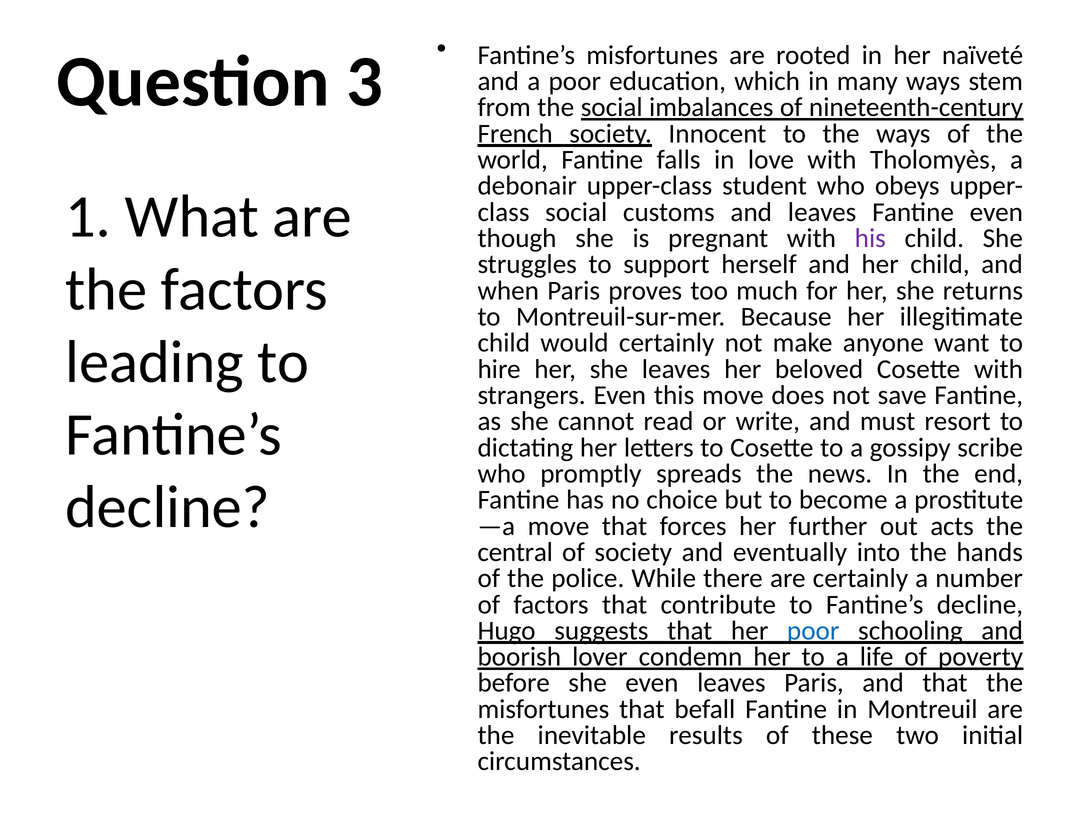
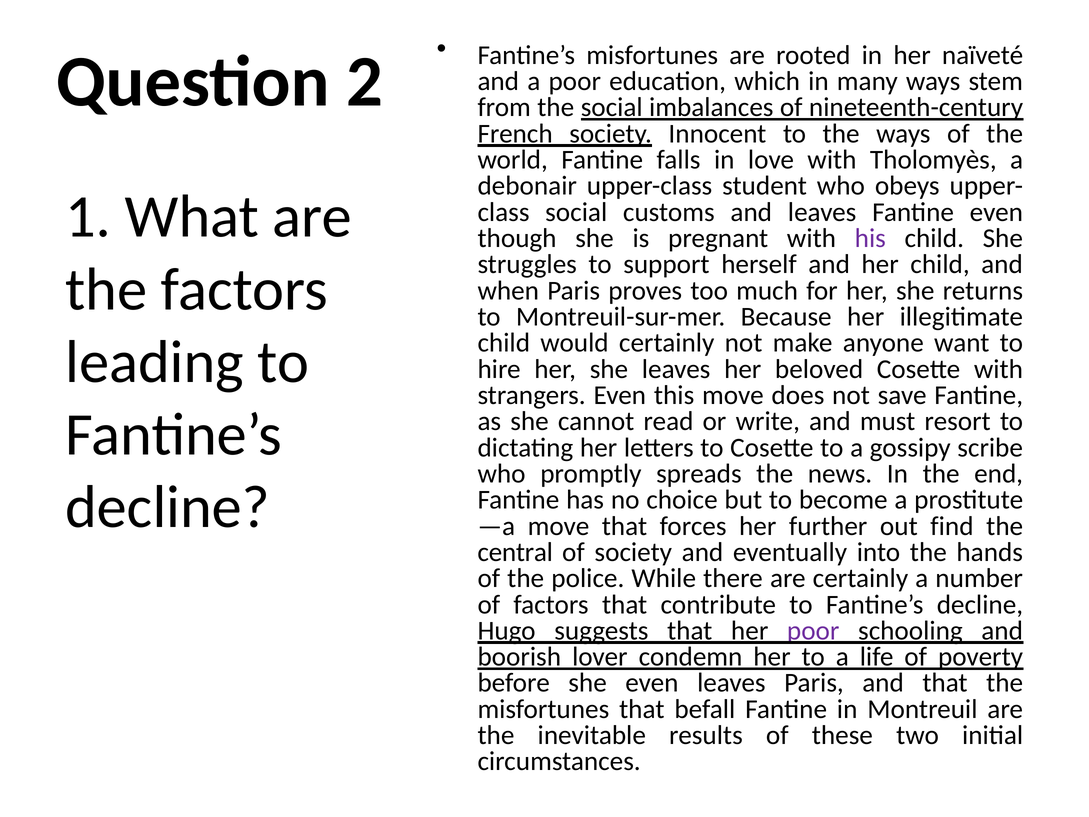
3: 3 -> 2
acts: acts -> find
poor at (813, 630) colour: blue -> purple
